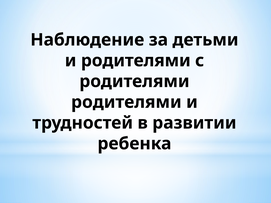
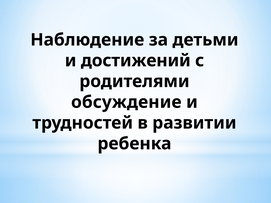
и родителями: родителями -> достижений
родителями at (126, 102): родителями -> обсуждение
